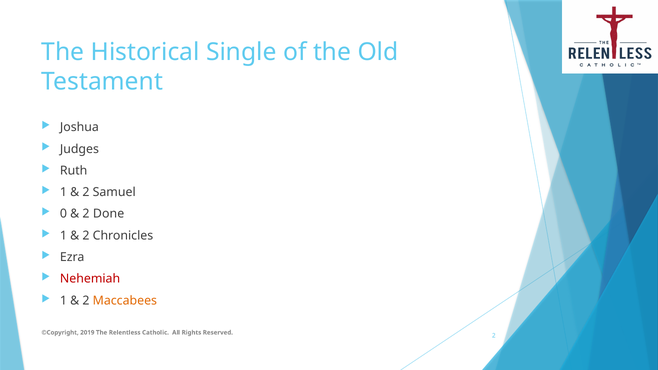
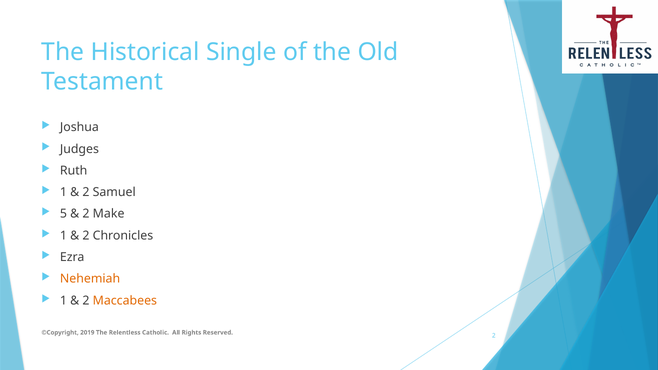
0: 0 -> 5
Done: Done -> Make
Nehemiah colour: red -> orange
